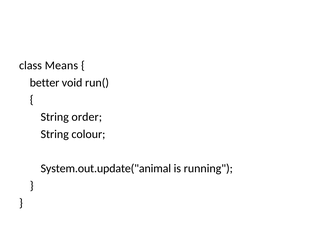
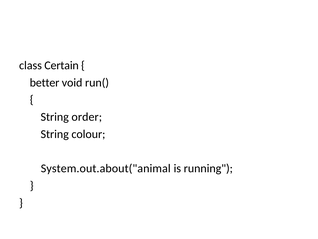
Means: Means -> Certain
System.out.update("animal: System.out.update("animal -> System.out.about("animal
